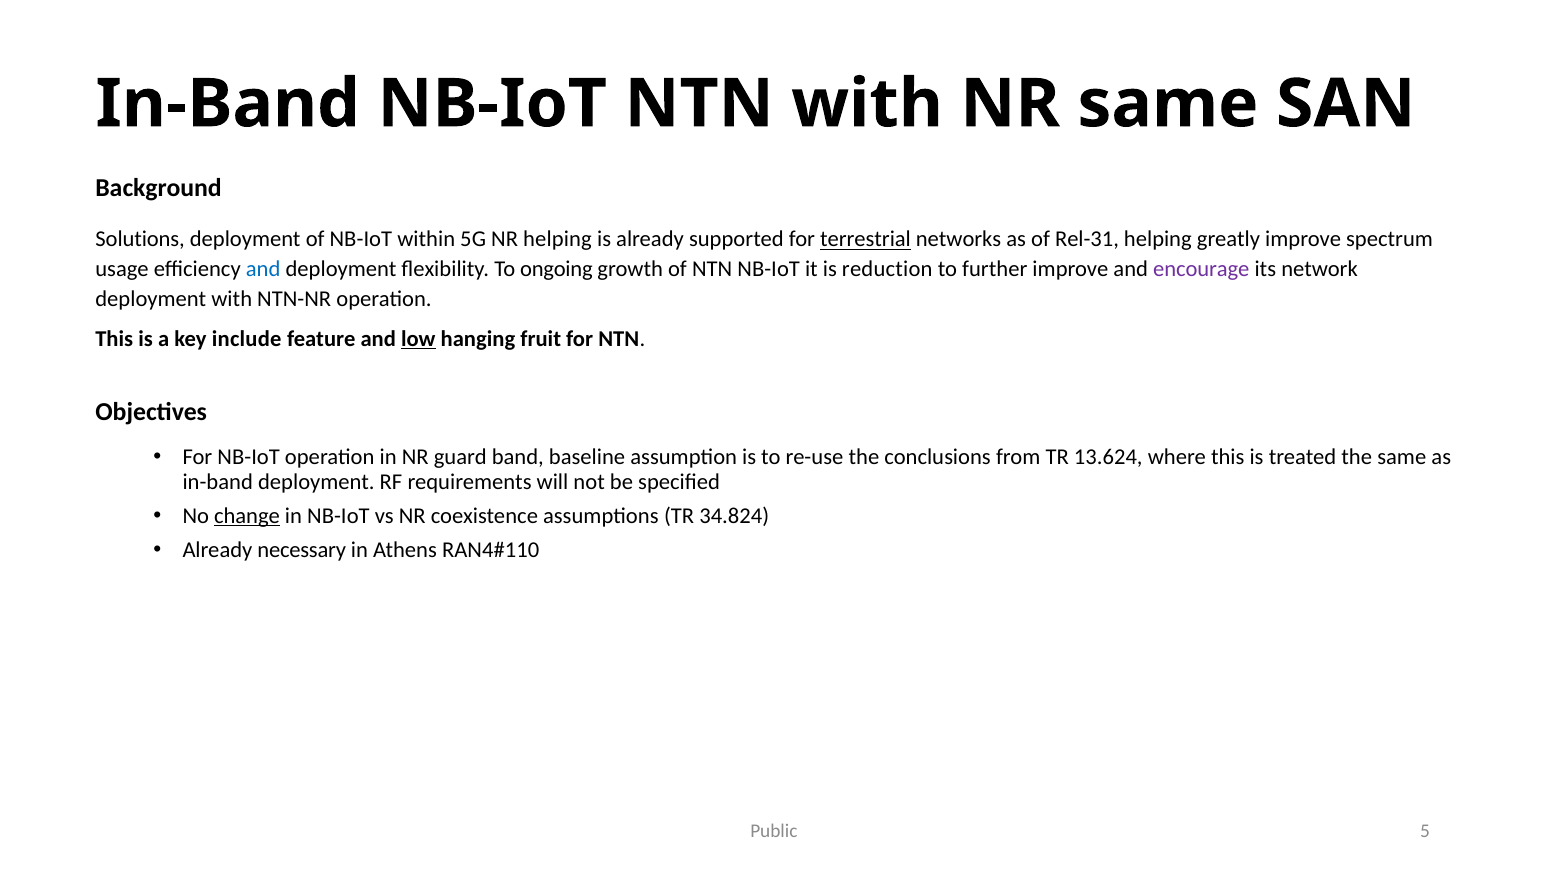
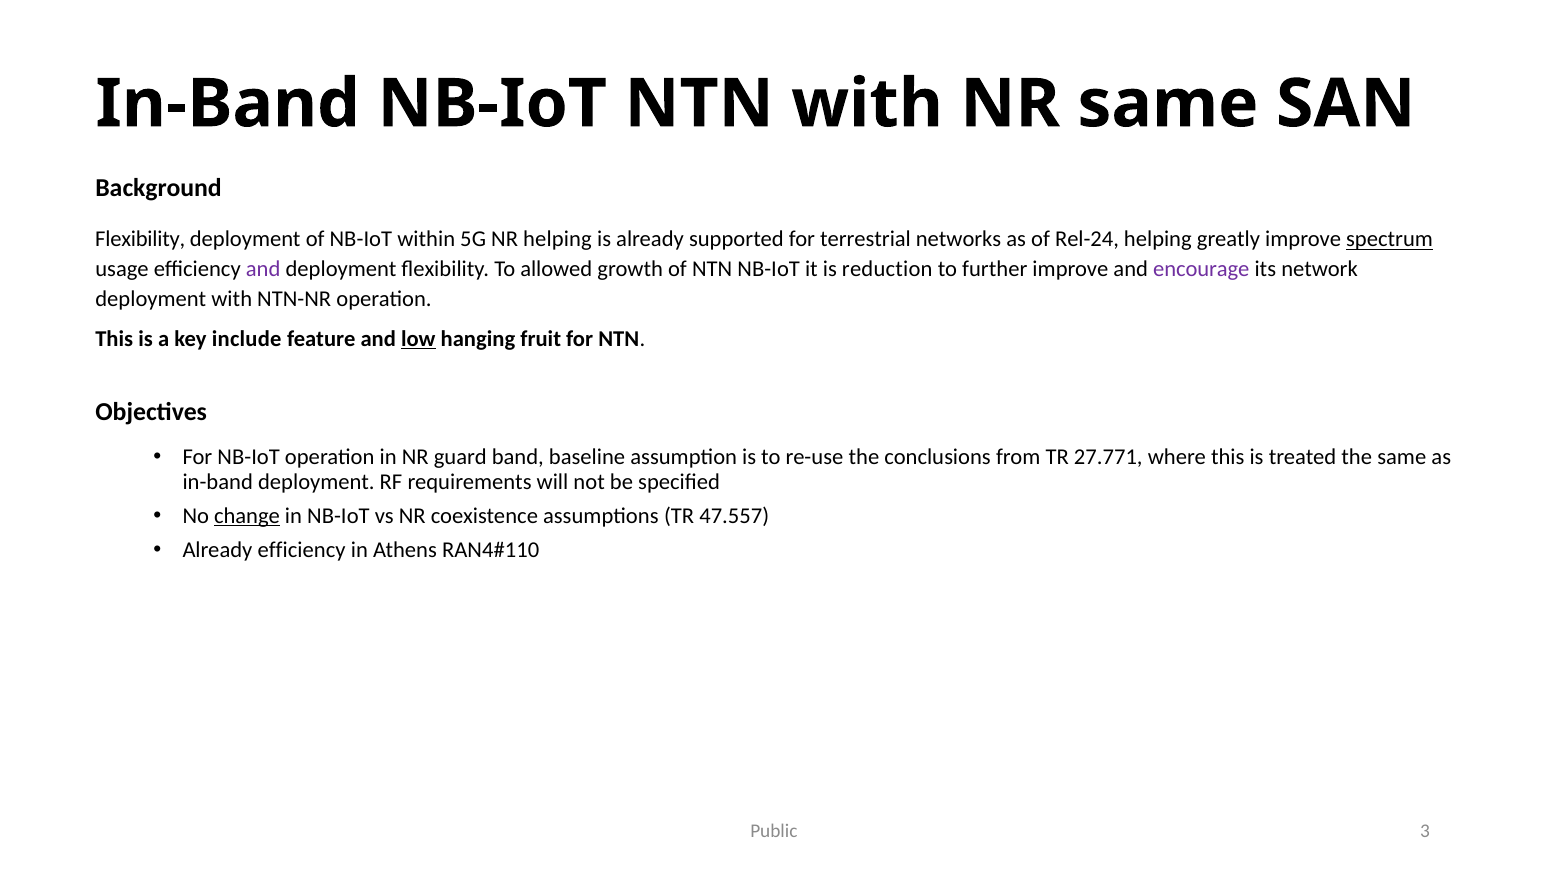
Solutions at (140, 239): Solutions -> Flexibility
terrestrial underline: present -> none
Rel-31: Rel-31 -> Rel-24
spectrum underline: none -> present
and at (263, 269) colour: blue -> purple
ongoing: ongoing -> allowed
13.624: 13.624 -> 27.771
34.824: 34.824 -> 47.557
Already necessary: necessary -> efficiency
5: 5 -> 3
